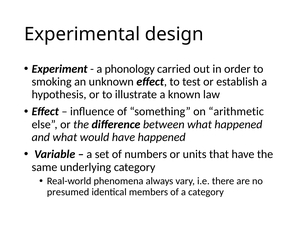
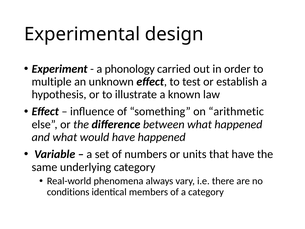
smoking: smoking -> multiple
presumed: presumed -> conditions
